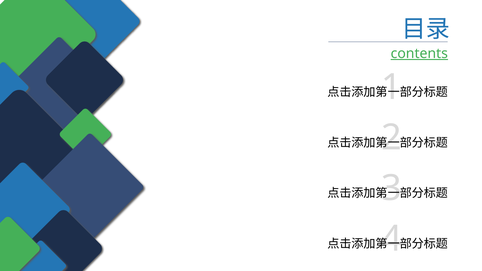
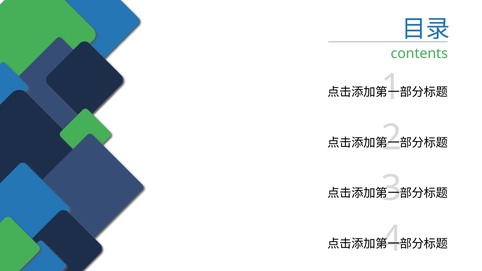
contents underline: present -> none
